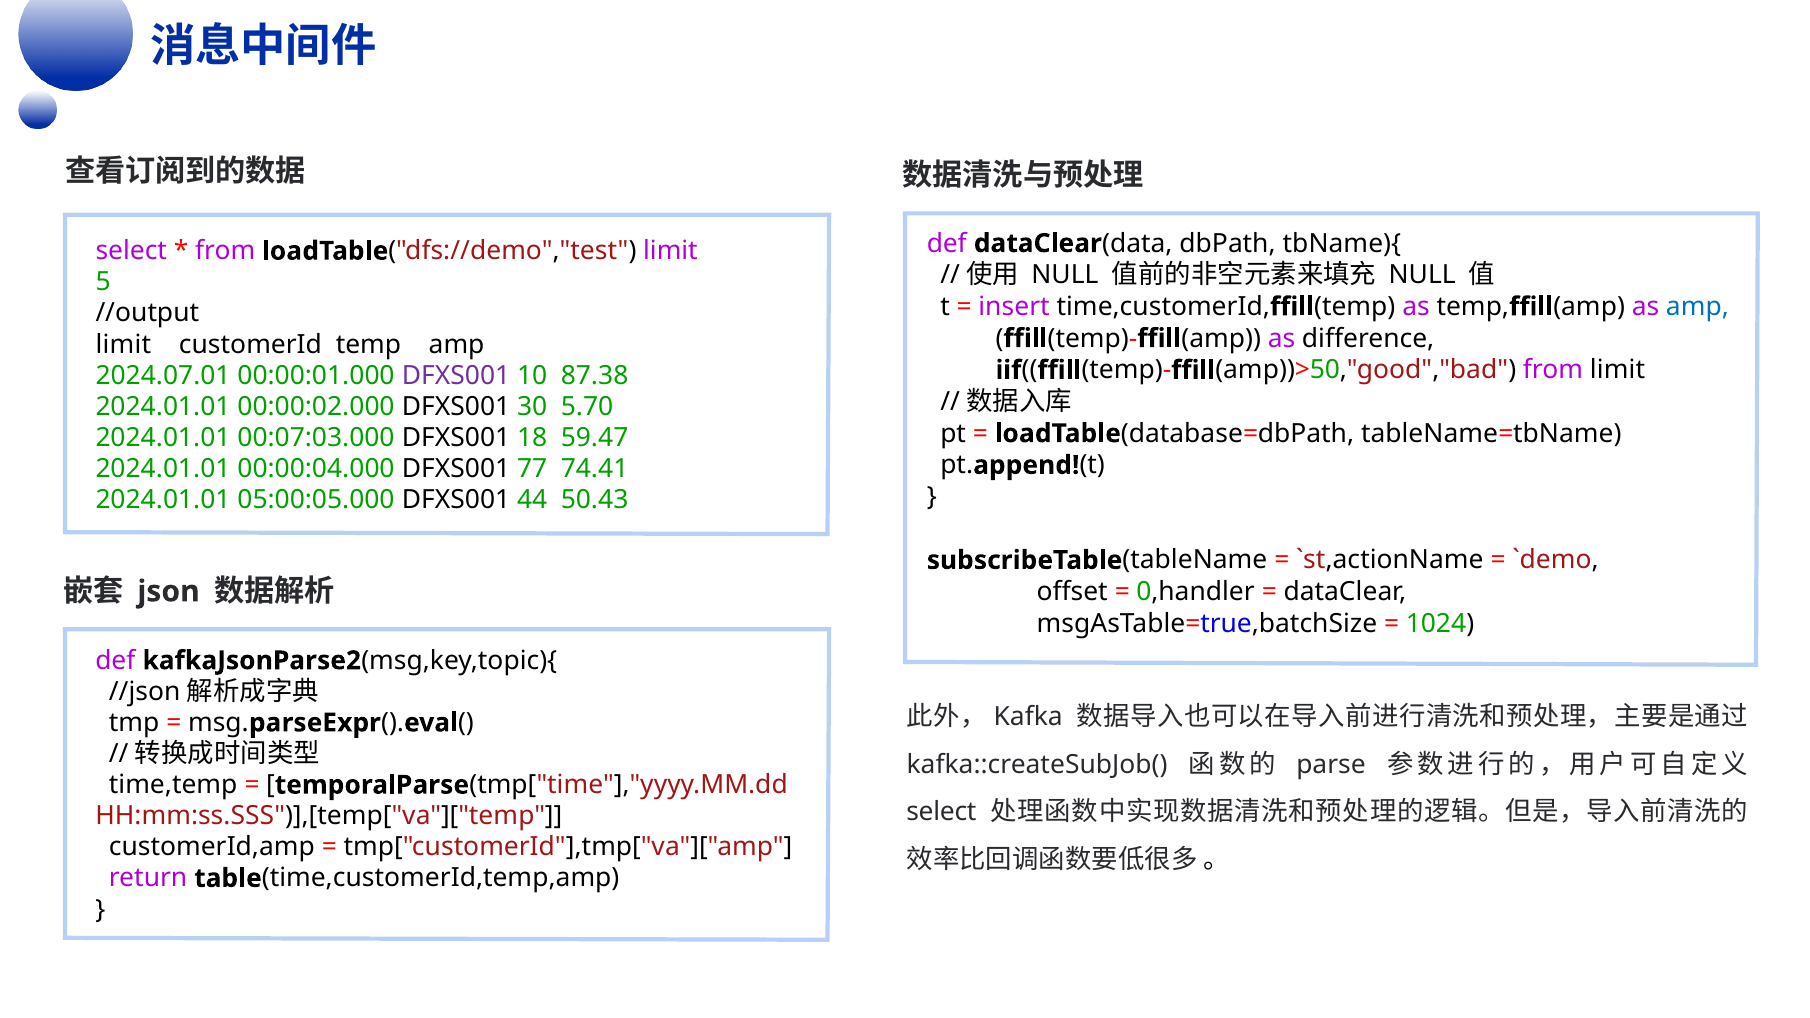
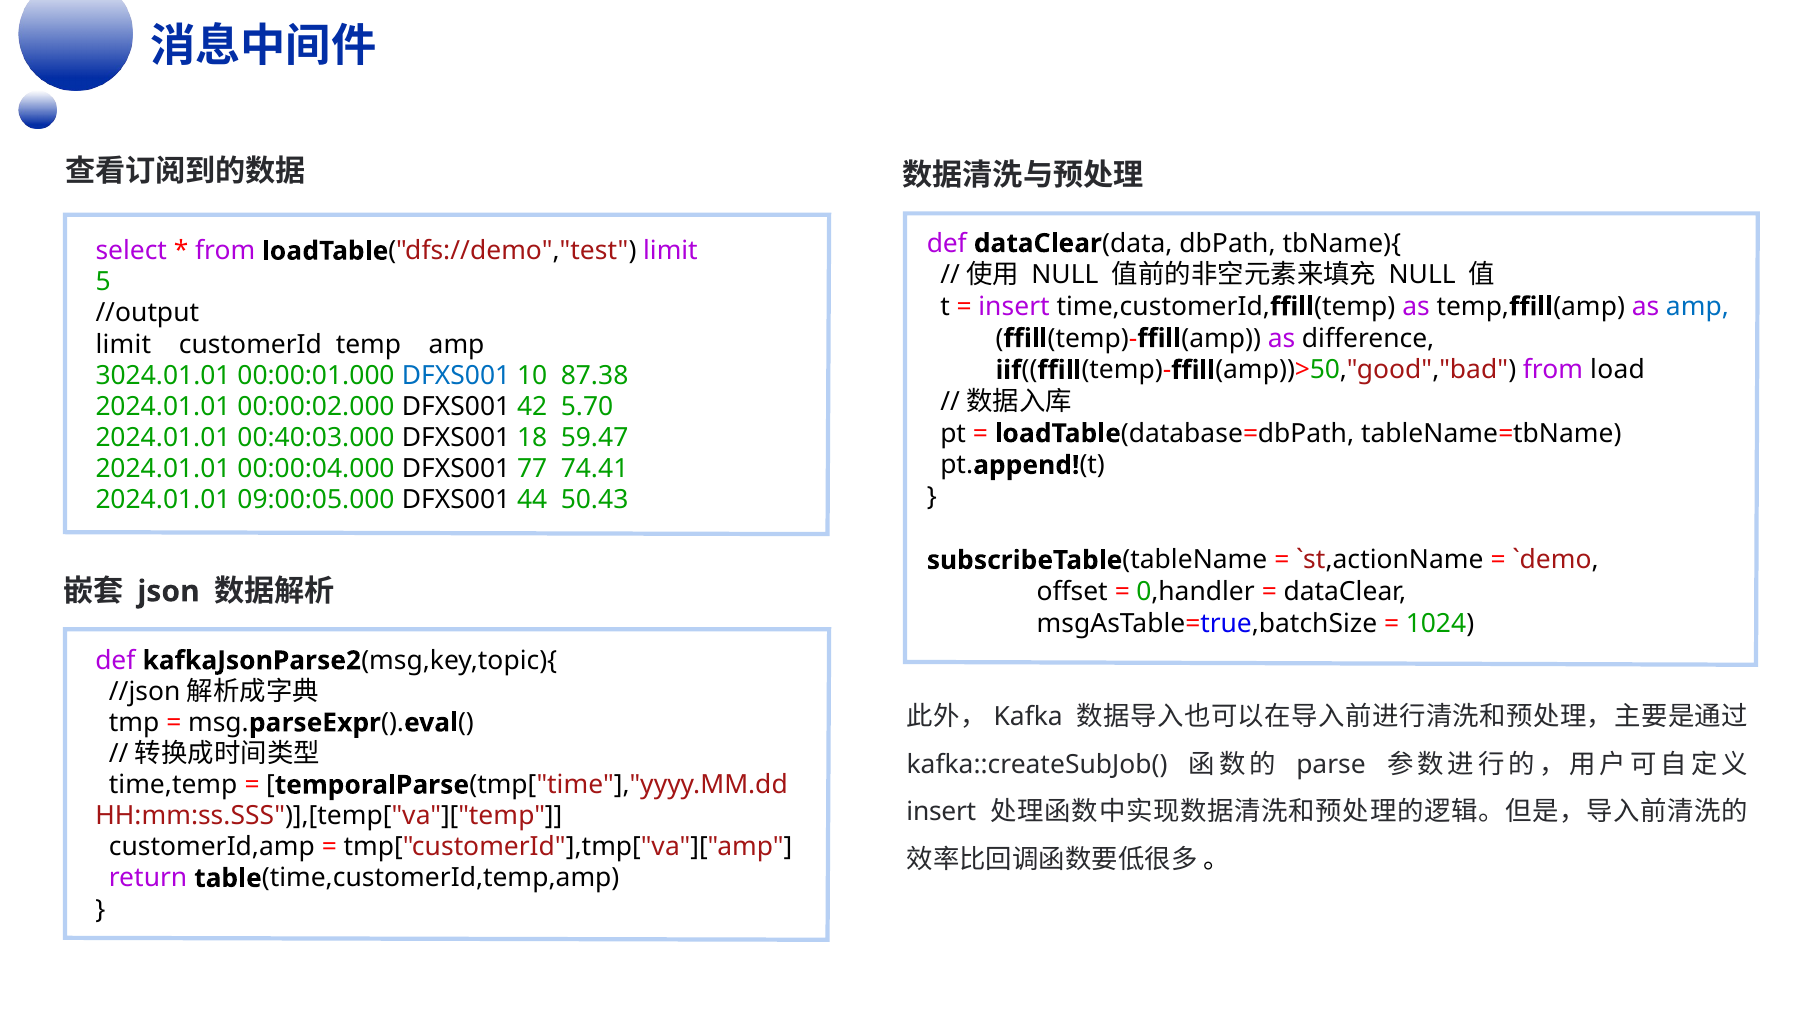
from limit: limit -> load
2024.07.01: 2024.07.01 -> 3024.01.01
DFXS001 at (456, 375) colour: purple -> blue
30: 30 -> 42
00:07:03.000: 00:07:03.000 -> 00:40:03.000
05:00:05.000: 05:00:05.000 -> 09:00:05.000
select at (941, 812): select -> insert
